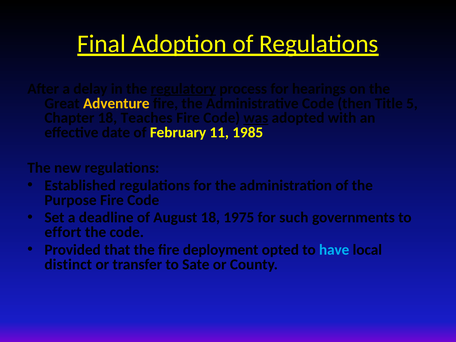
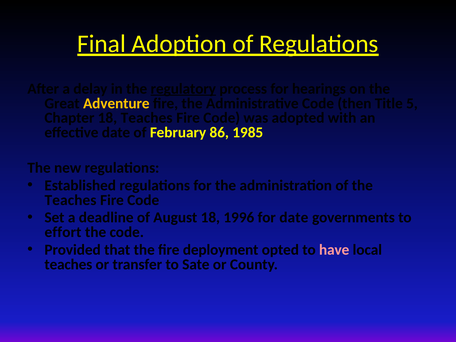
was underline: present -> none
11: 11 -> 86
Purpose at (71, 200): Purpose -> Teaches
1975: 1975 -> 1996
for such: such -> date
have colour: light blue -> pink
distinct at (68, 264): distinct -> teaches
